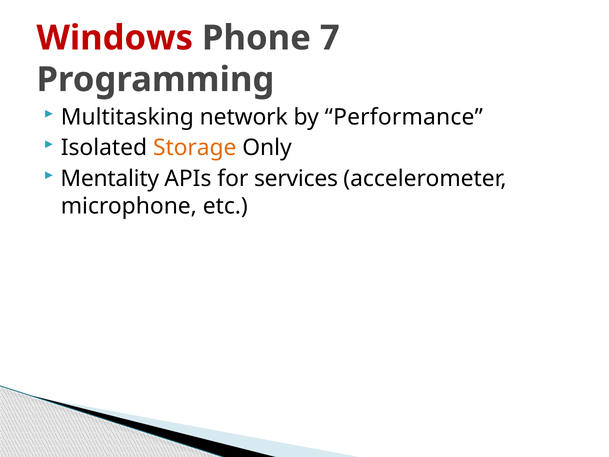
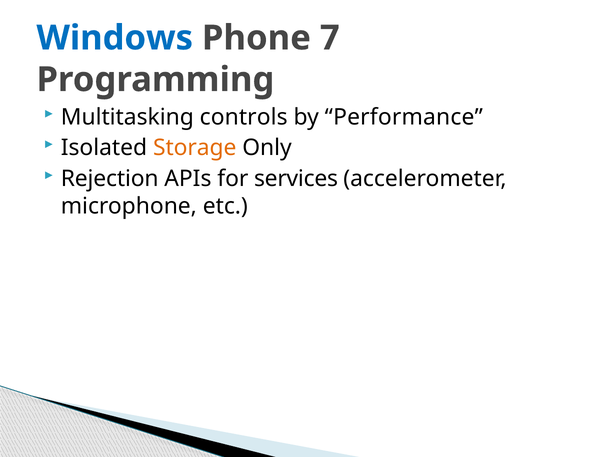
Windows colour: red -> blue
network: network -> controls
Mentality: Mentality -> Rejection
